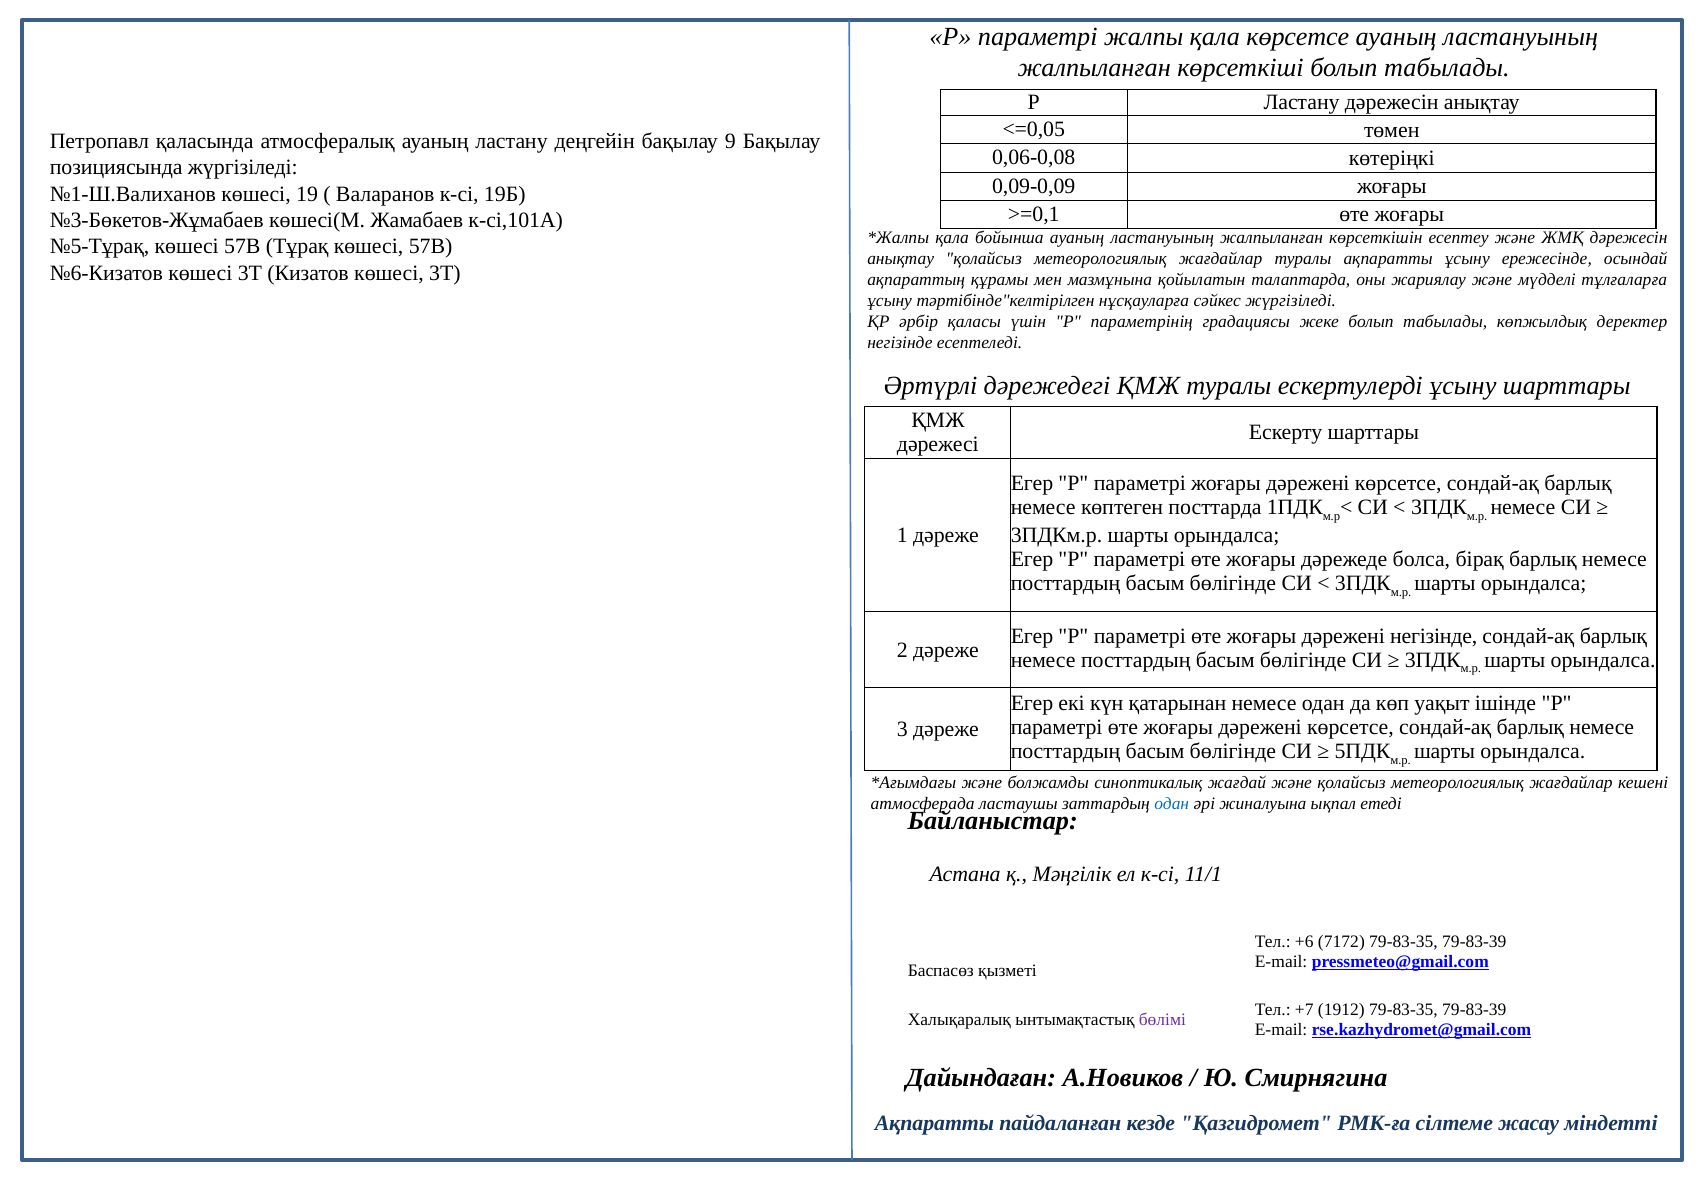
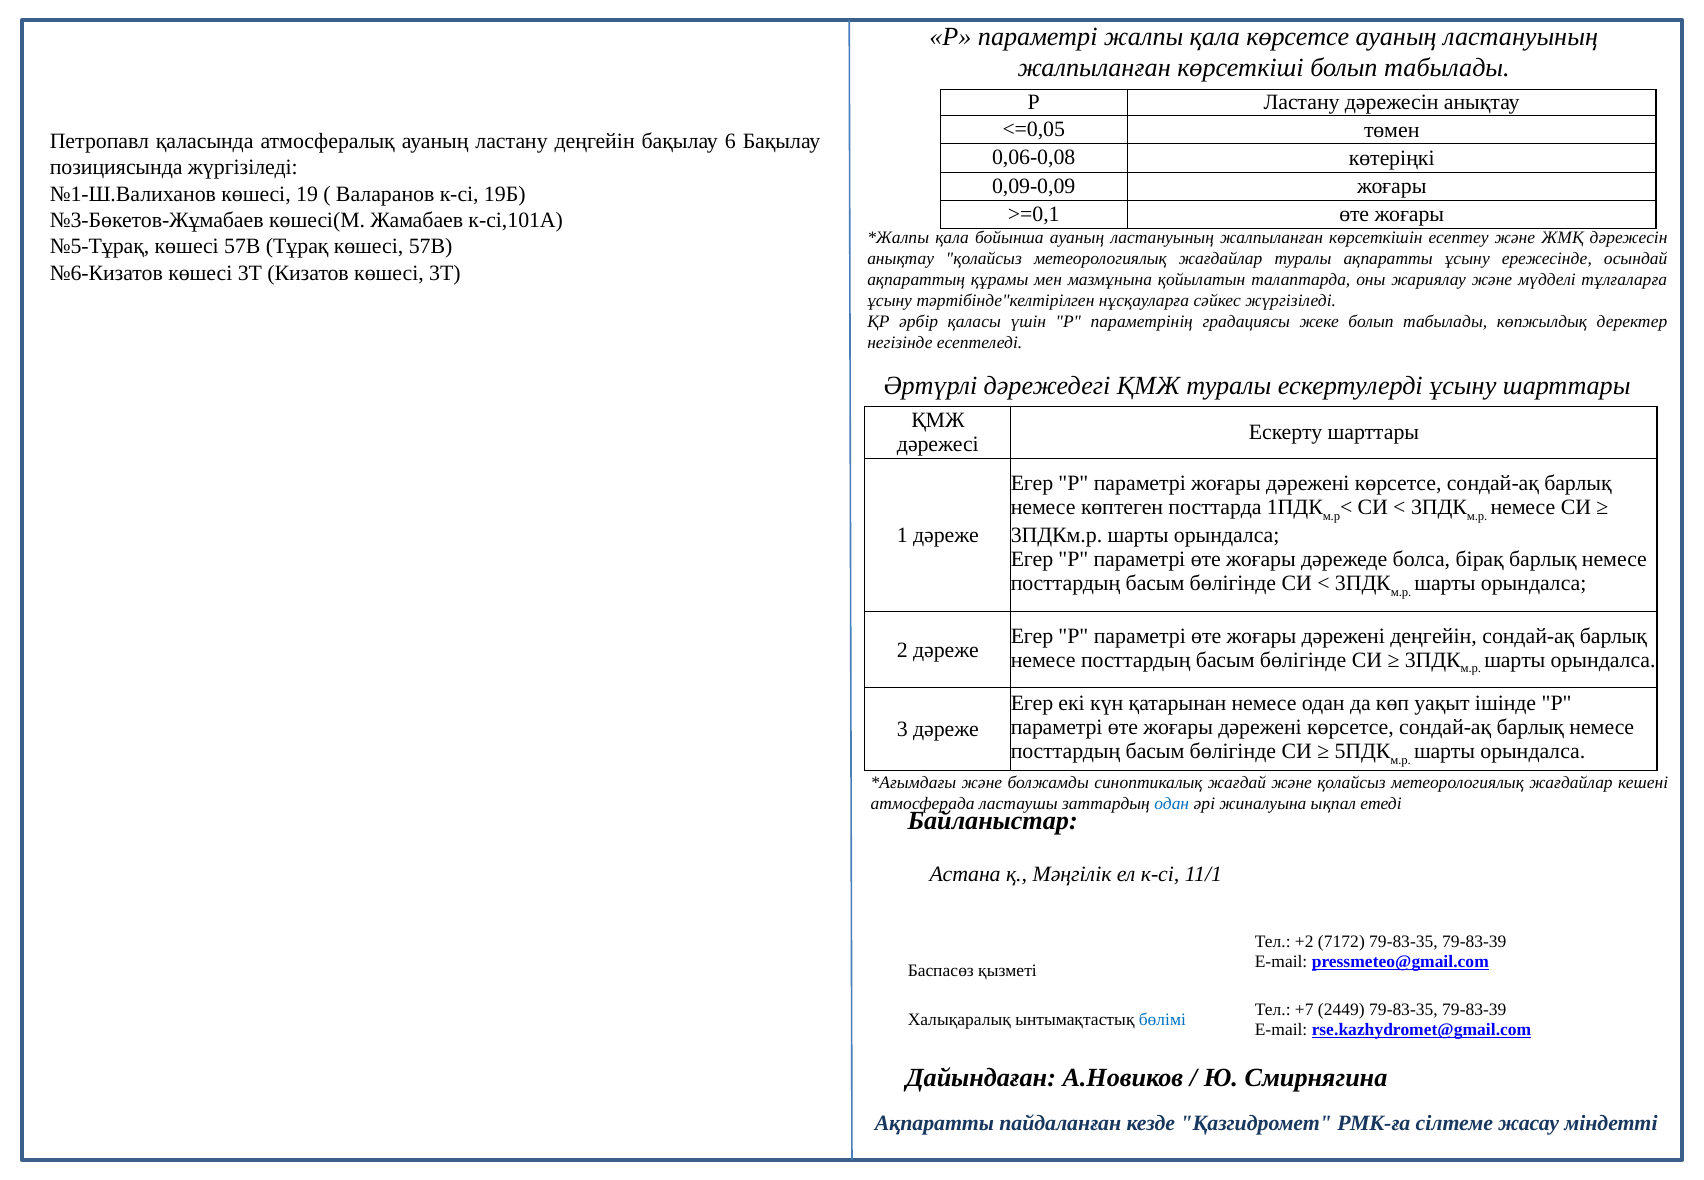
9: 9 -> 6
дәрежені негізінде: негізінде -> деңгейін
+6: +6 -> +2
1912: 1912 -> 2449
бөлімі colour: purple -> blue
